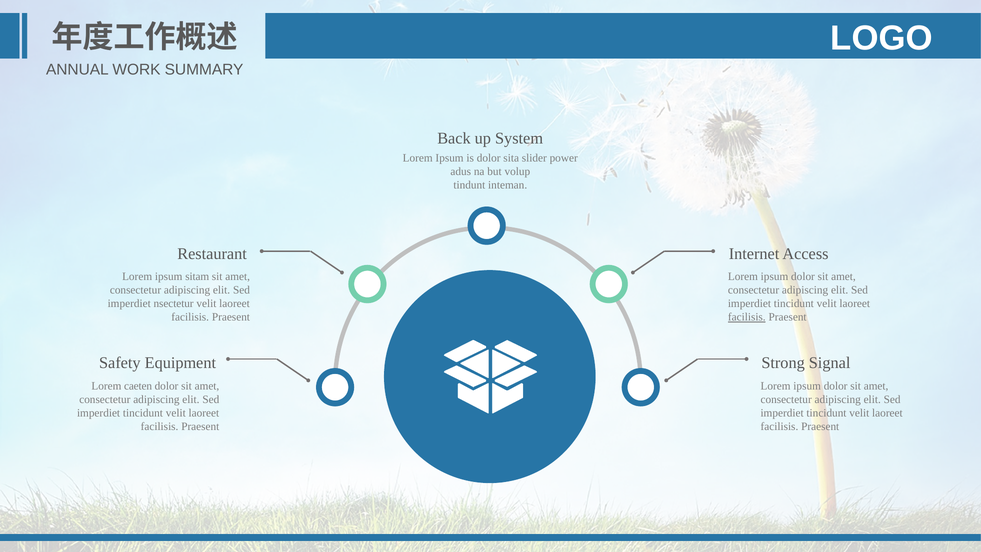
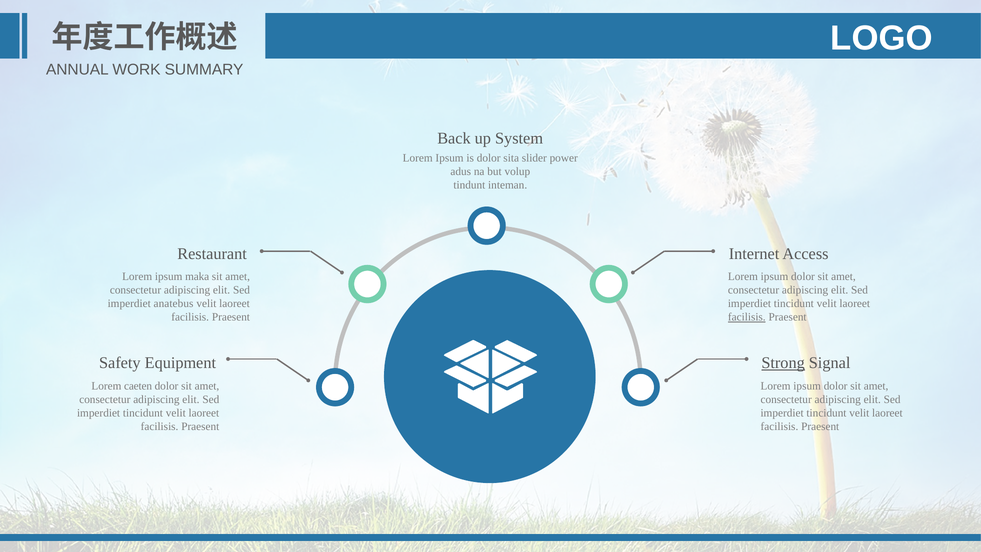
sitam: sitam -> maka
nsectetur: nsectetur -> anatebus
Strong underline: none -> present
